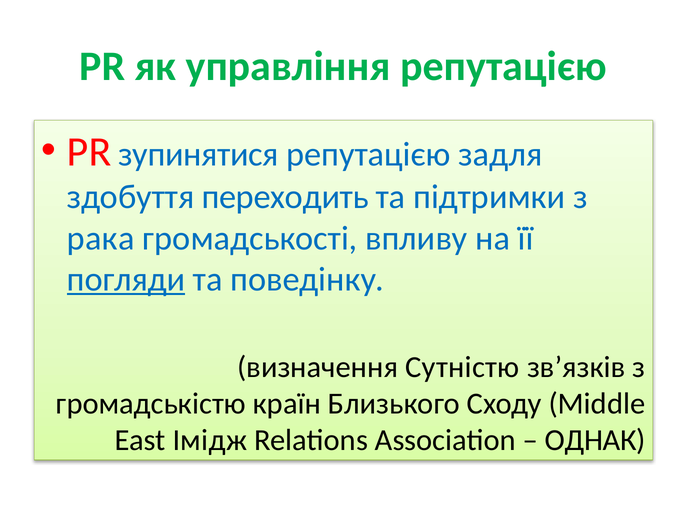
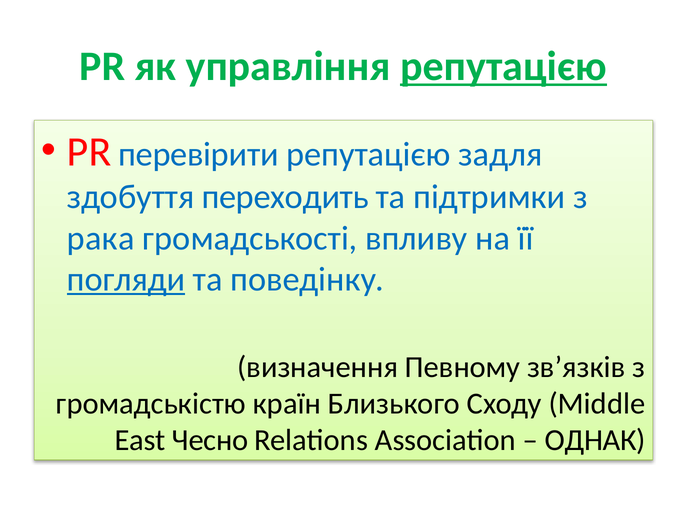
репутацією at (504, 67) underline: none -> present
зупинятися: зупинятися -> перевірити
Сутністю: Сутністю -> Певному
Імідж: Імідж -> Чесно
